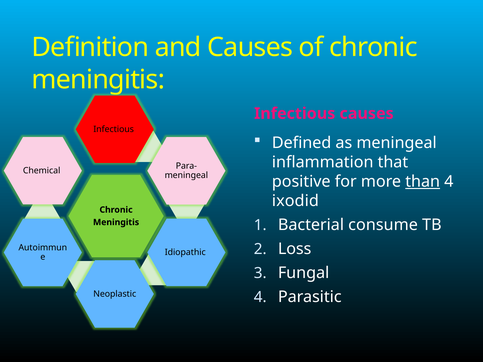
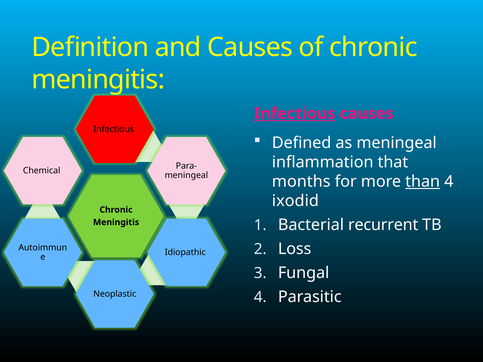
Infectious at (295, 114) underline: none -> present
positive: positive -> months
consume: consume -> recurrent
